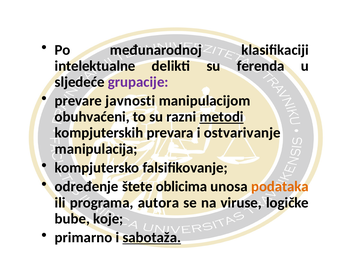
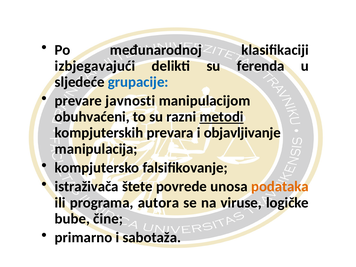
intelektualne: intelektualne -> izbjegavajući
grupacije colour: purple -> blue
ostvarivanje: ostvarivanje -> objavljivanje
određenje: određenje -> istraživača
oblicima: oblicima -> povrede
koje: koje -> čine
sabotaža underline: present -> none
